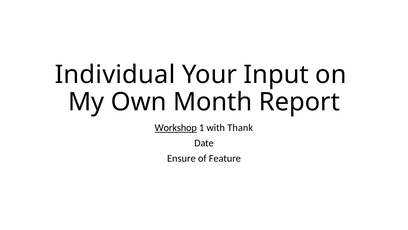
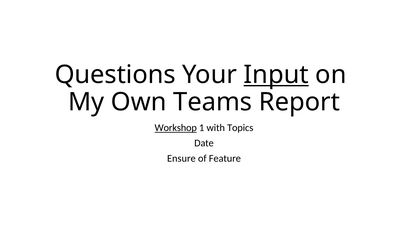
Individual: Individual -> Questions
Input underline: none -> present
Month: Month -> Teams
Thank: Thank -> Topics
